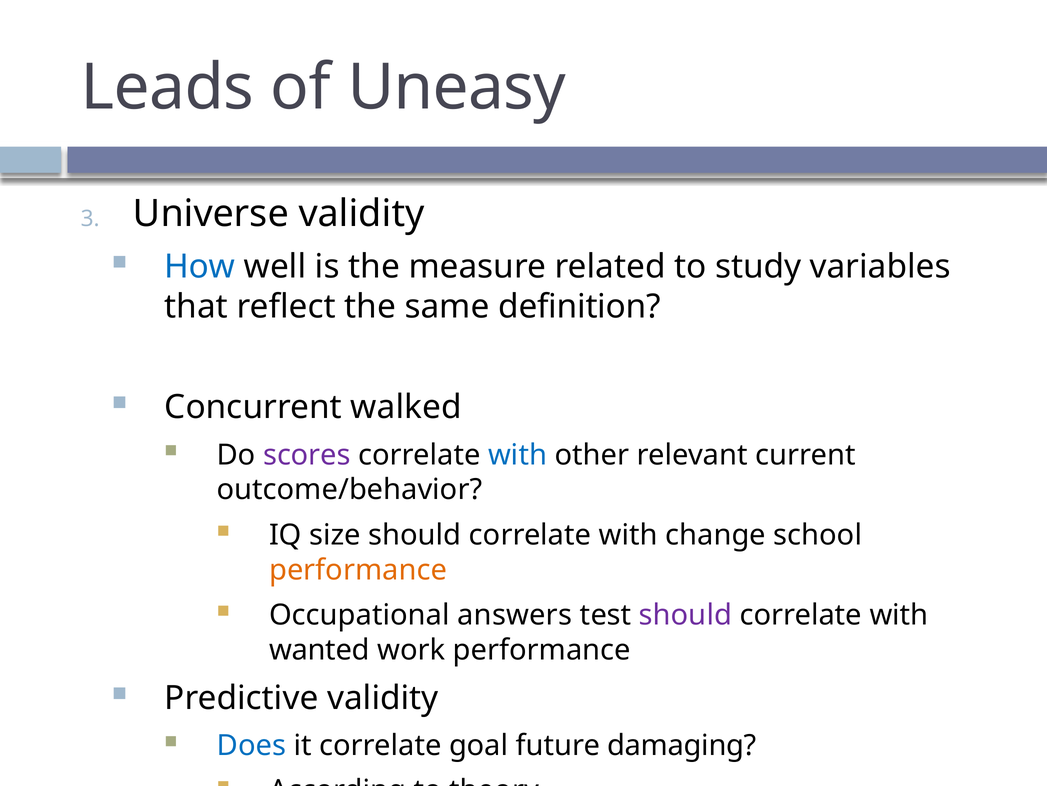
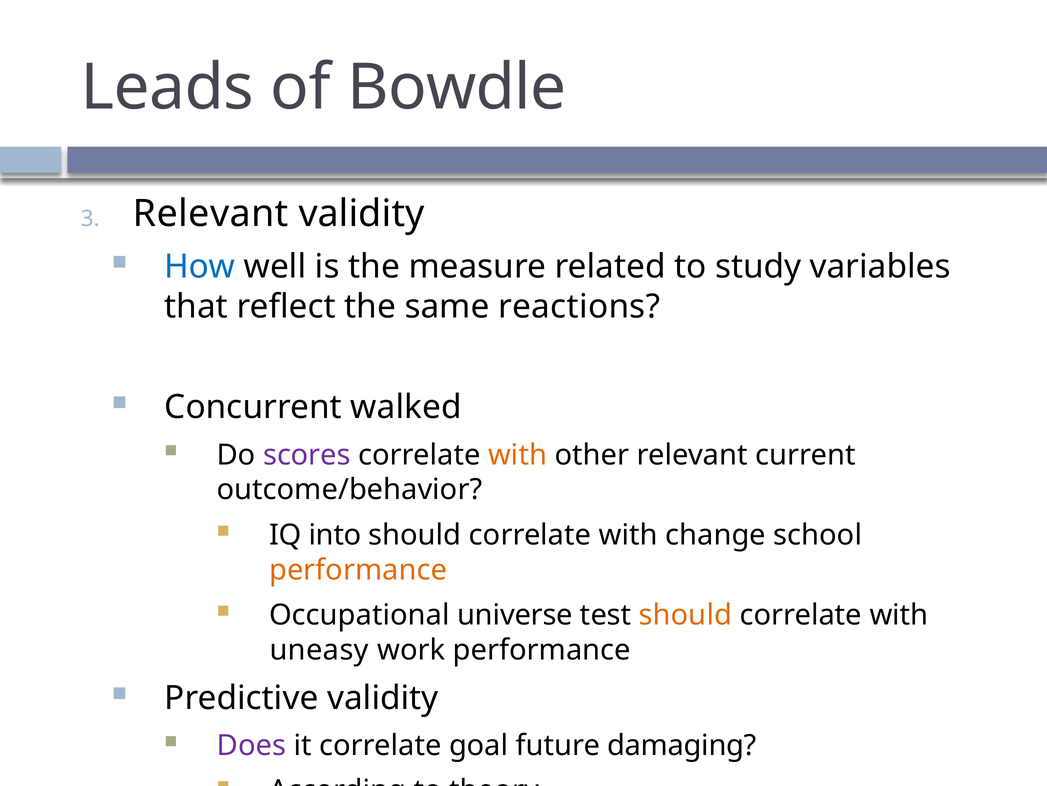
Uneasy: Uneasy -> Bowdle
Universe at (211, 214): Universe -> Relevant
definition: definition -> reactions
with at (518, 454) colour: blue -> orange
size: size -> into
answers: answers -> universe
should at (685, 614) colour: purple -> orange
wanted: wanted -> uneasy
Does colour: blue -> purple
